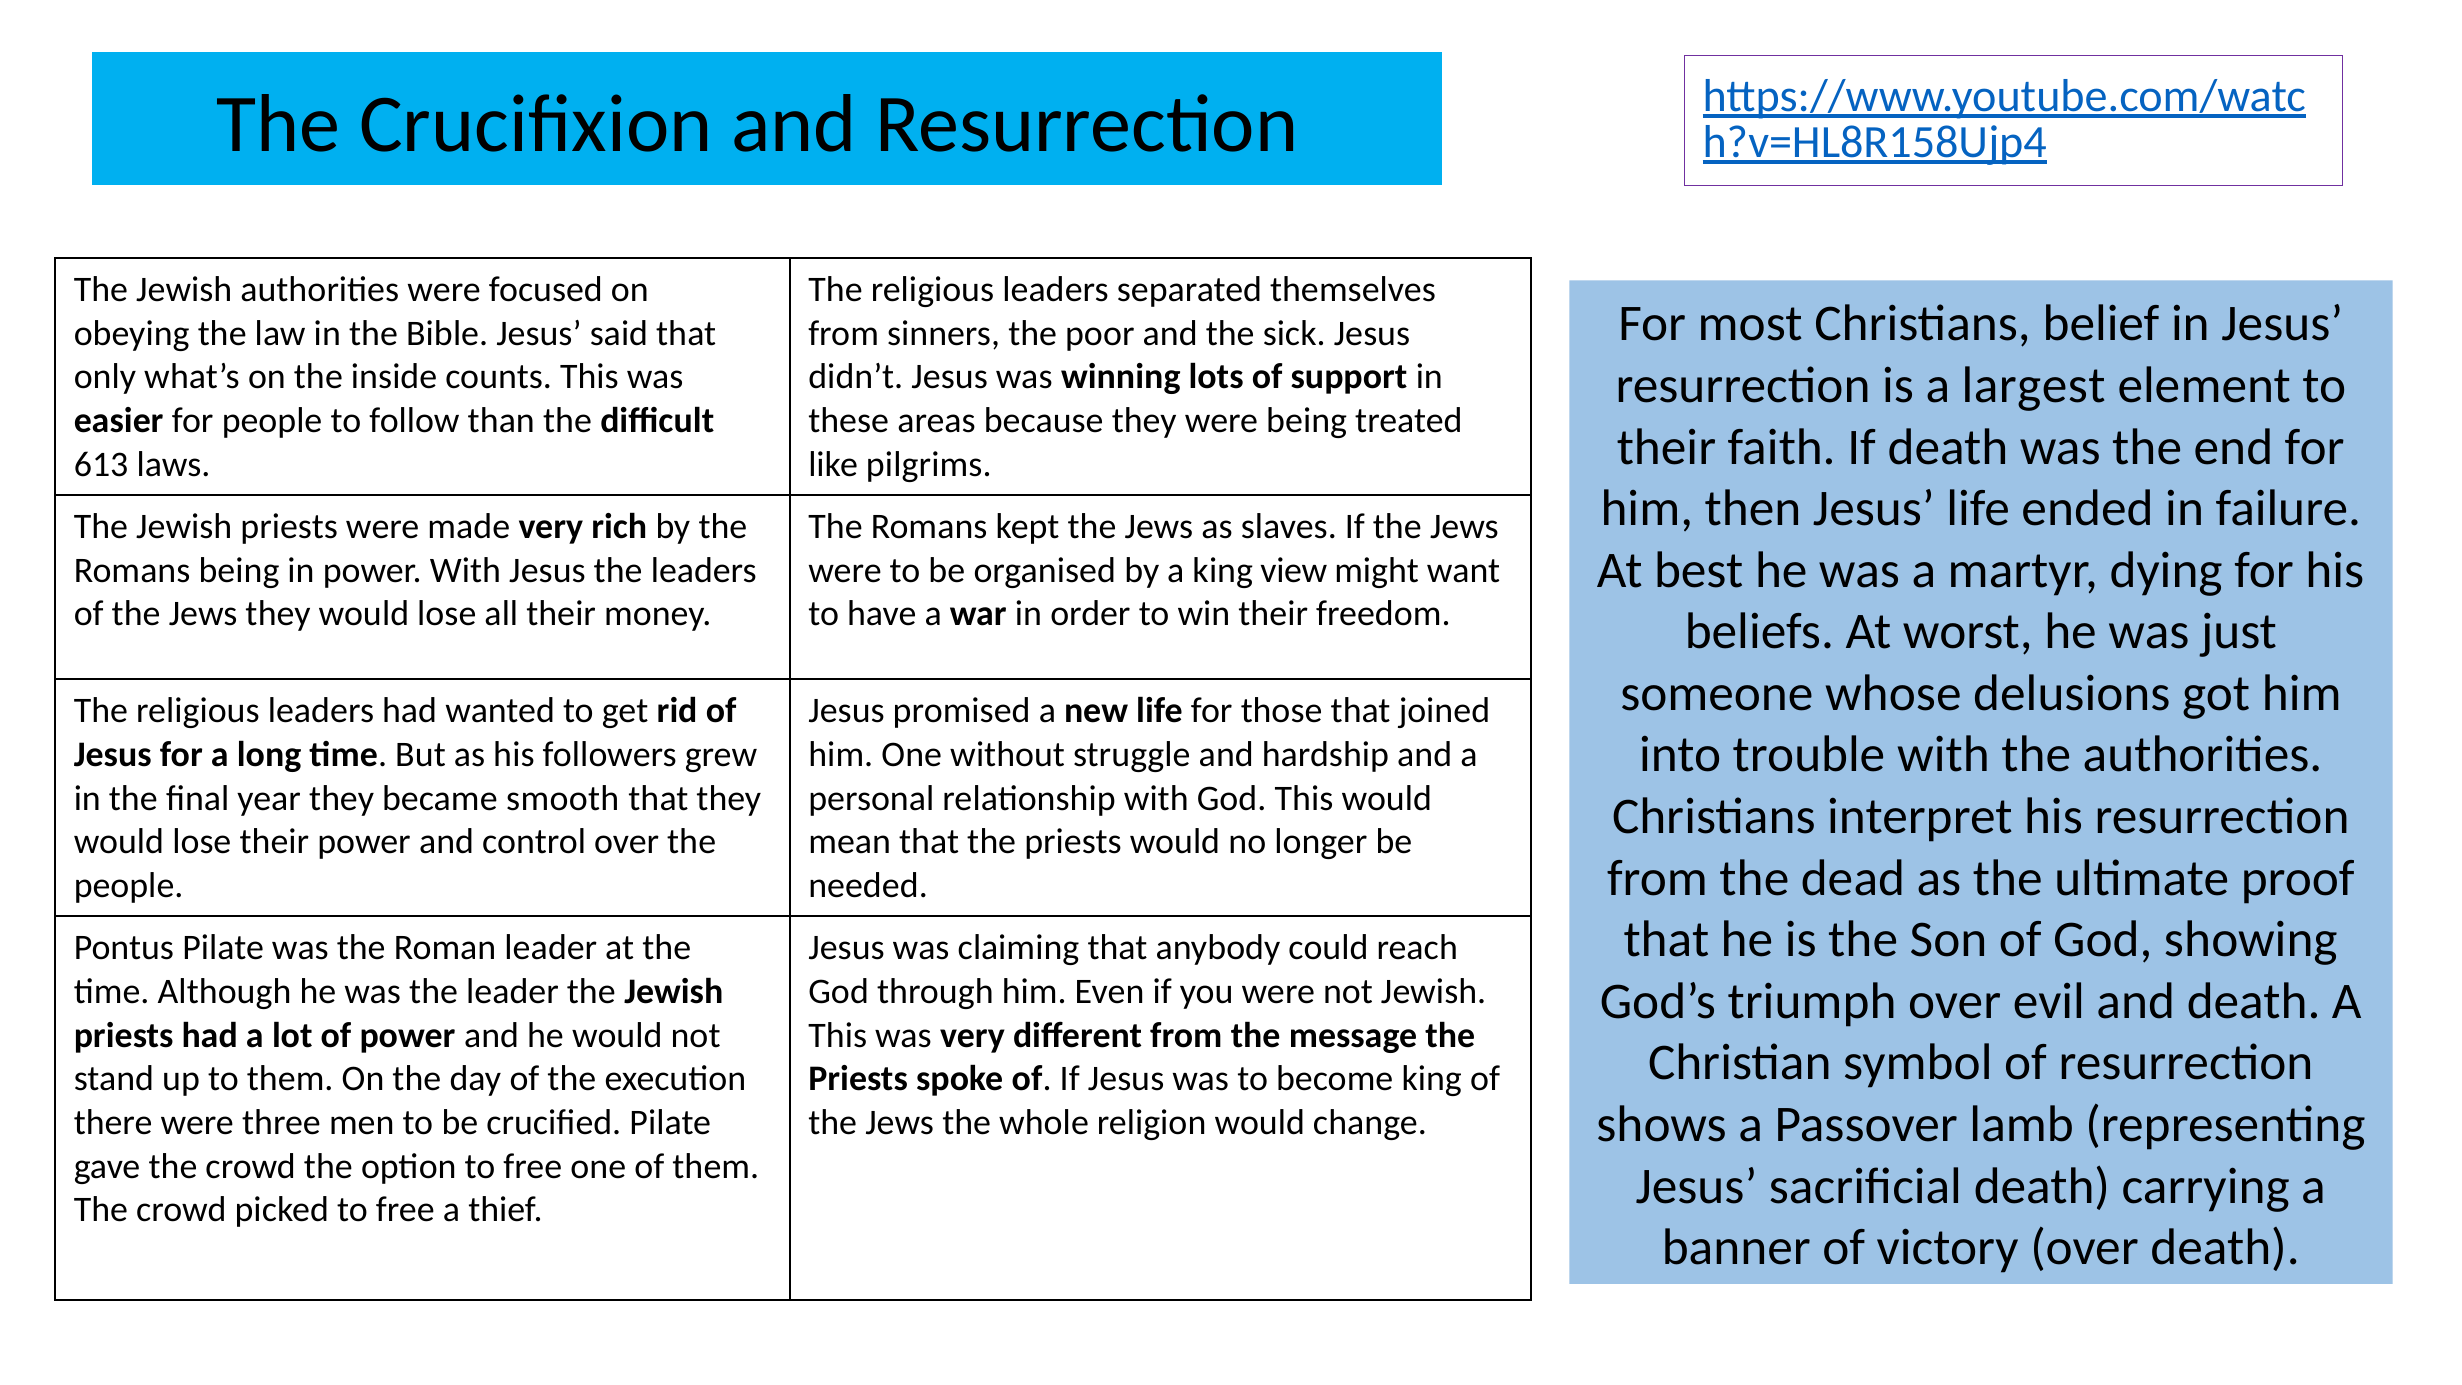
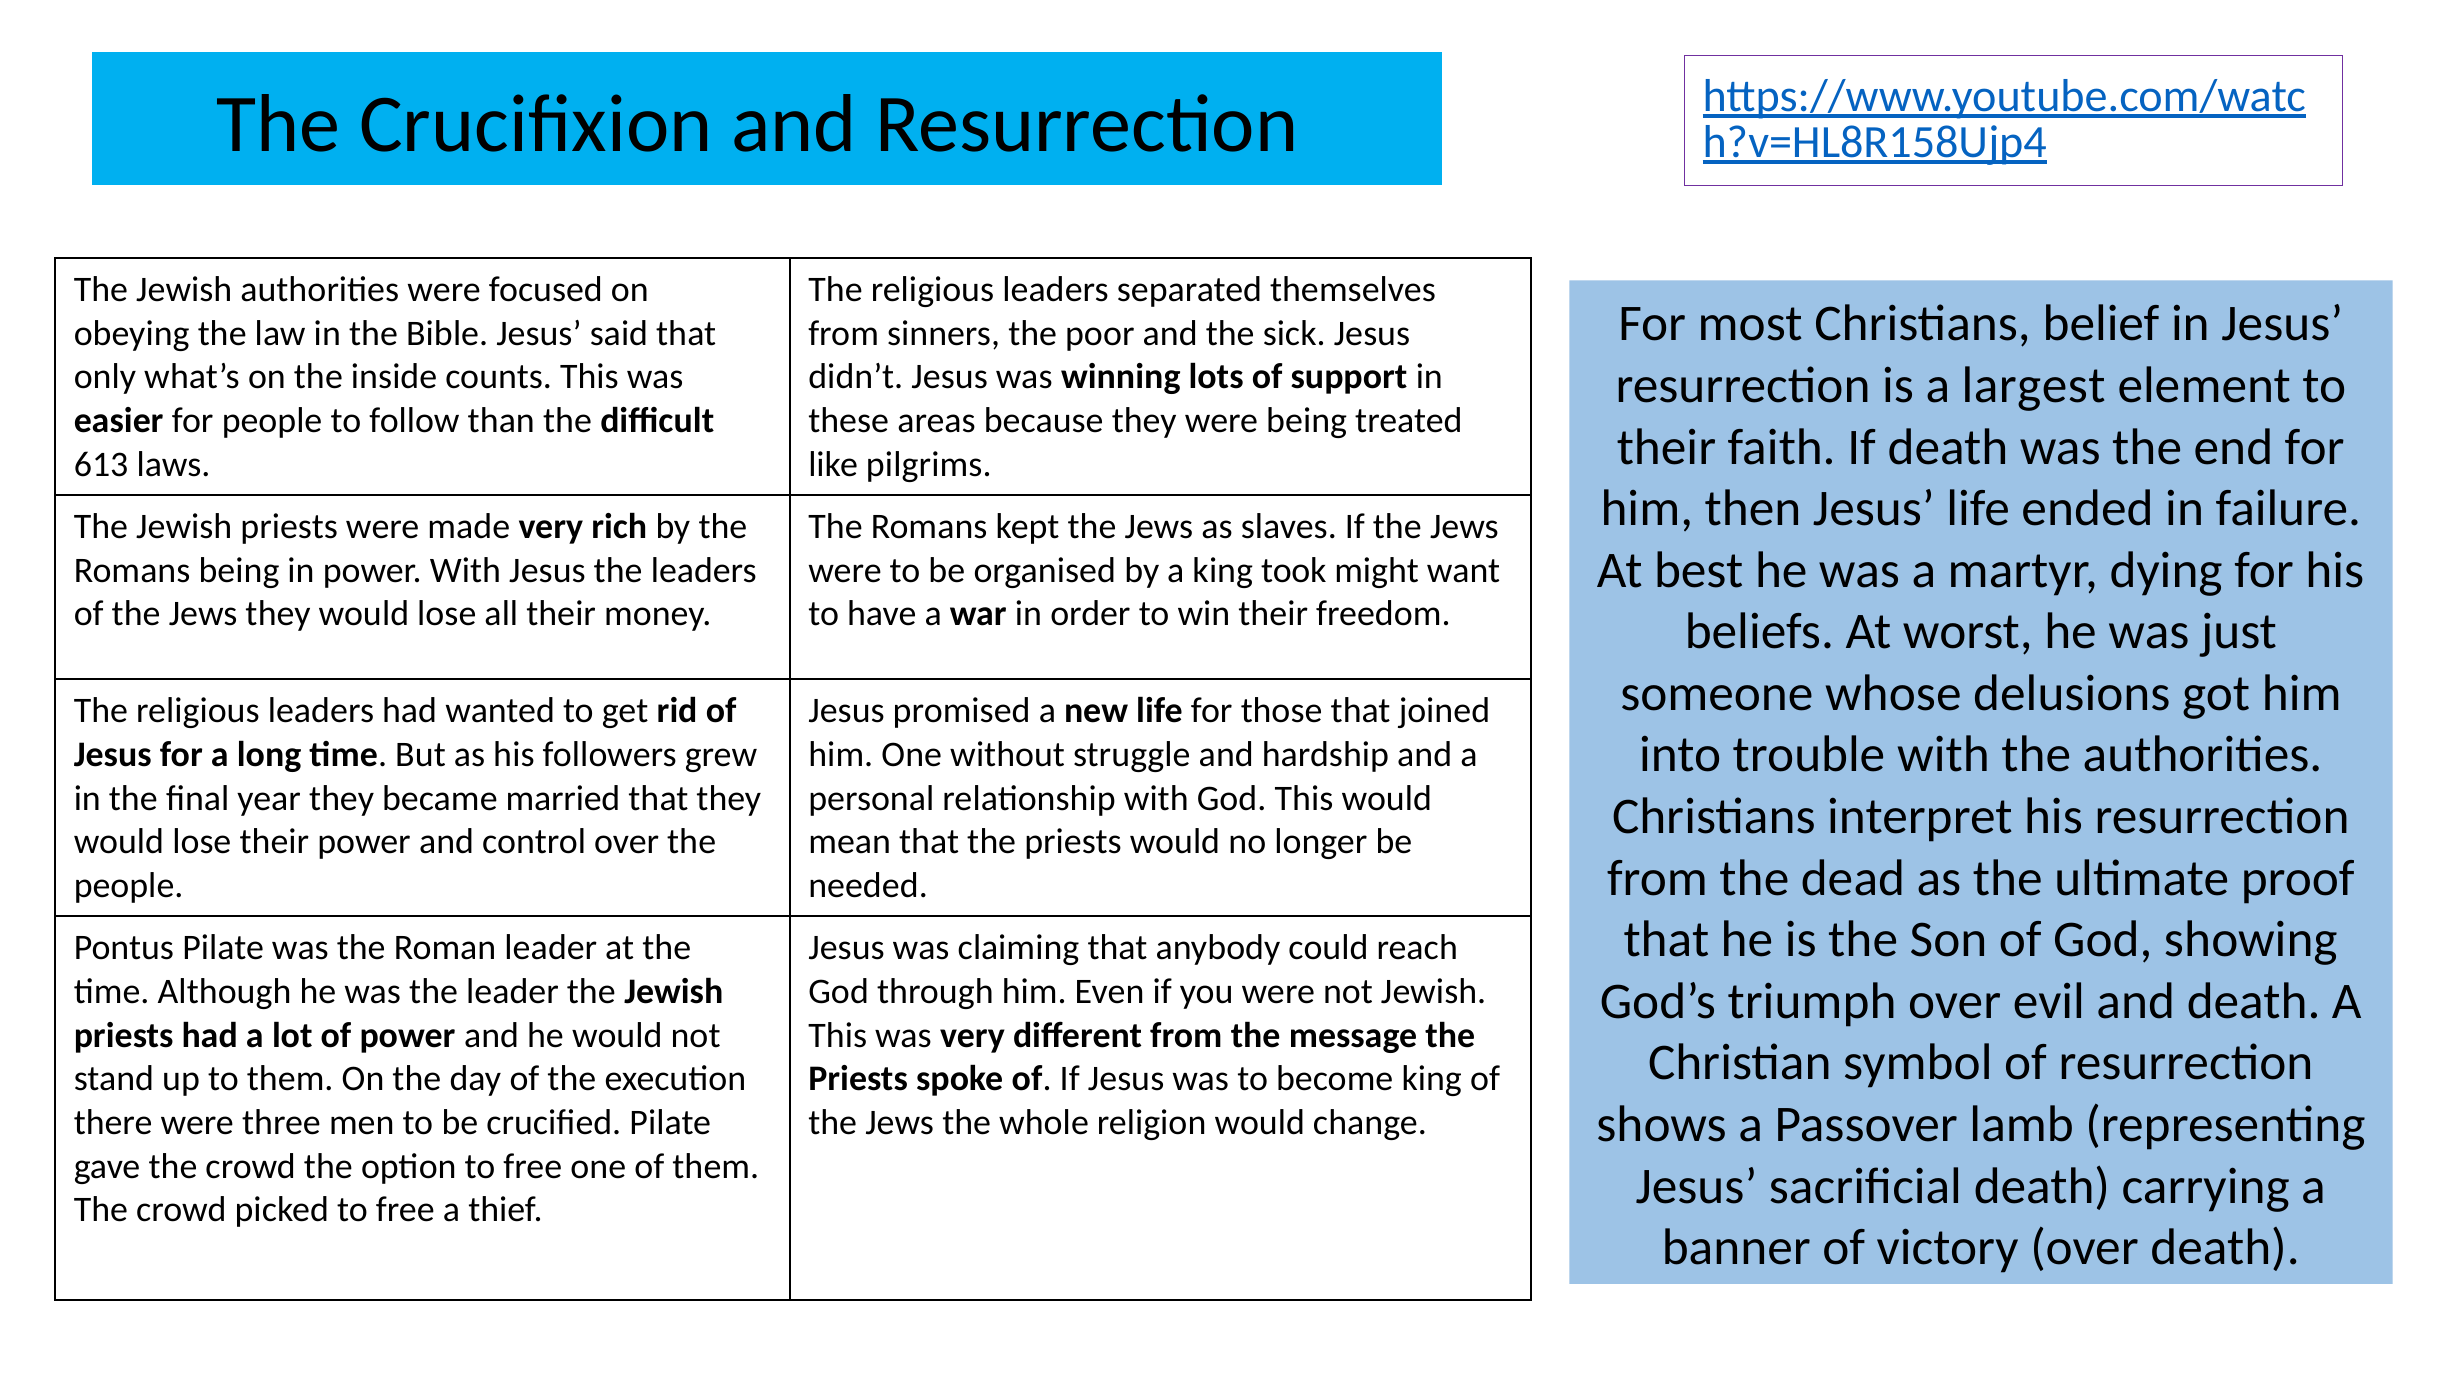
view: view -> took
smooth: smooth -> married
